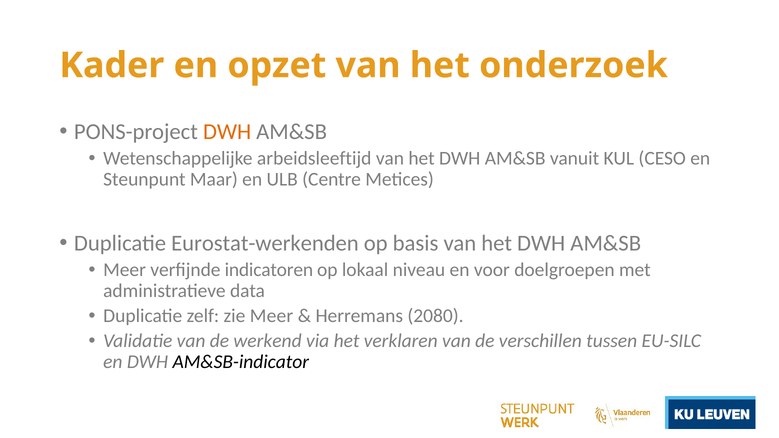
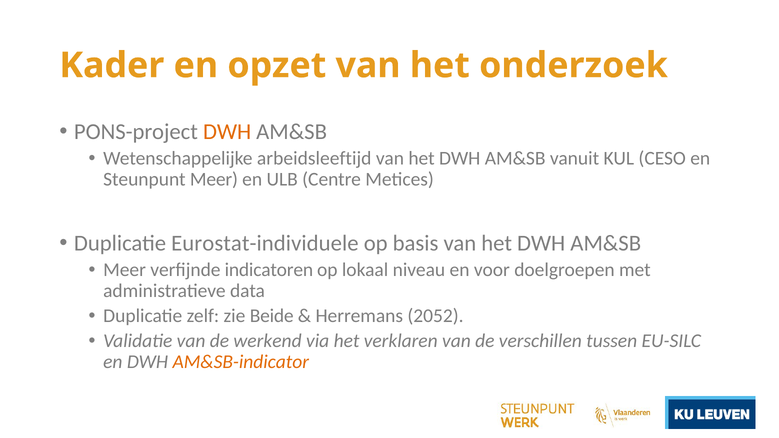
Steunpunt Maar: Maar -> Meer
Eurostat-werkenden: Eurostat-werkenden -> Eurostat-individuele
zie Meer: Meer -> Beide
2080: 2080 -> 2052
AM&SB-indicator colour: black -> orange
